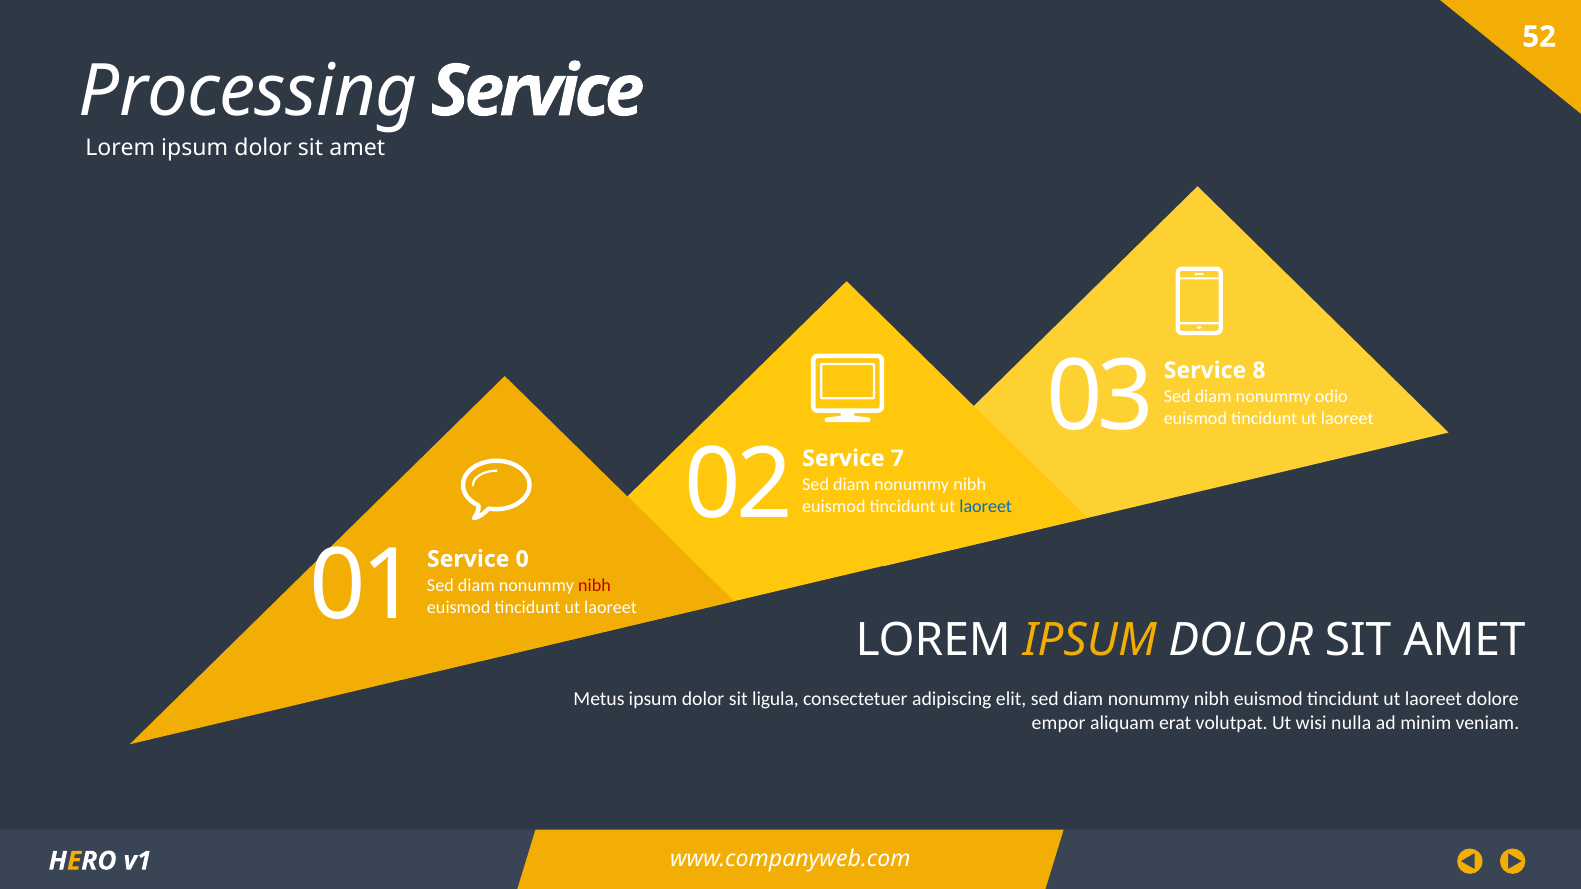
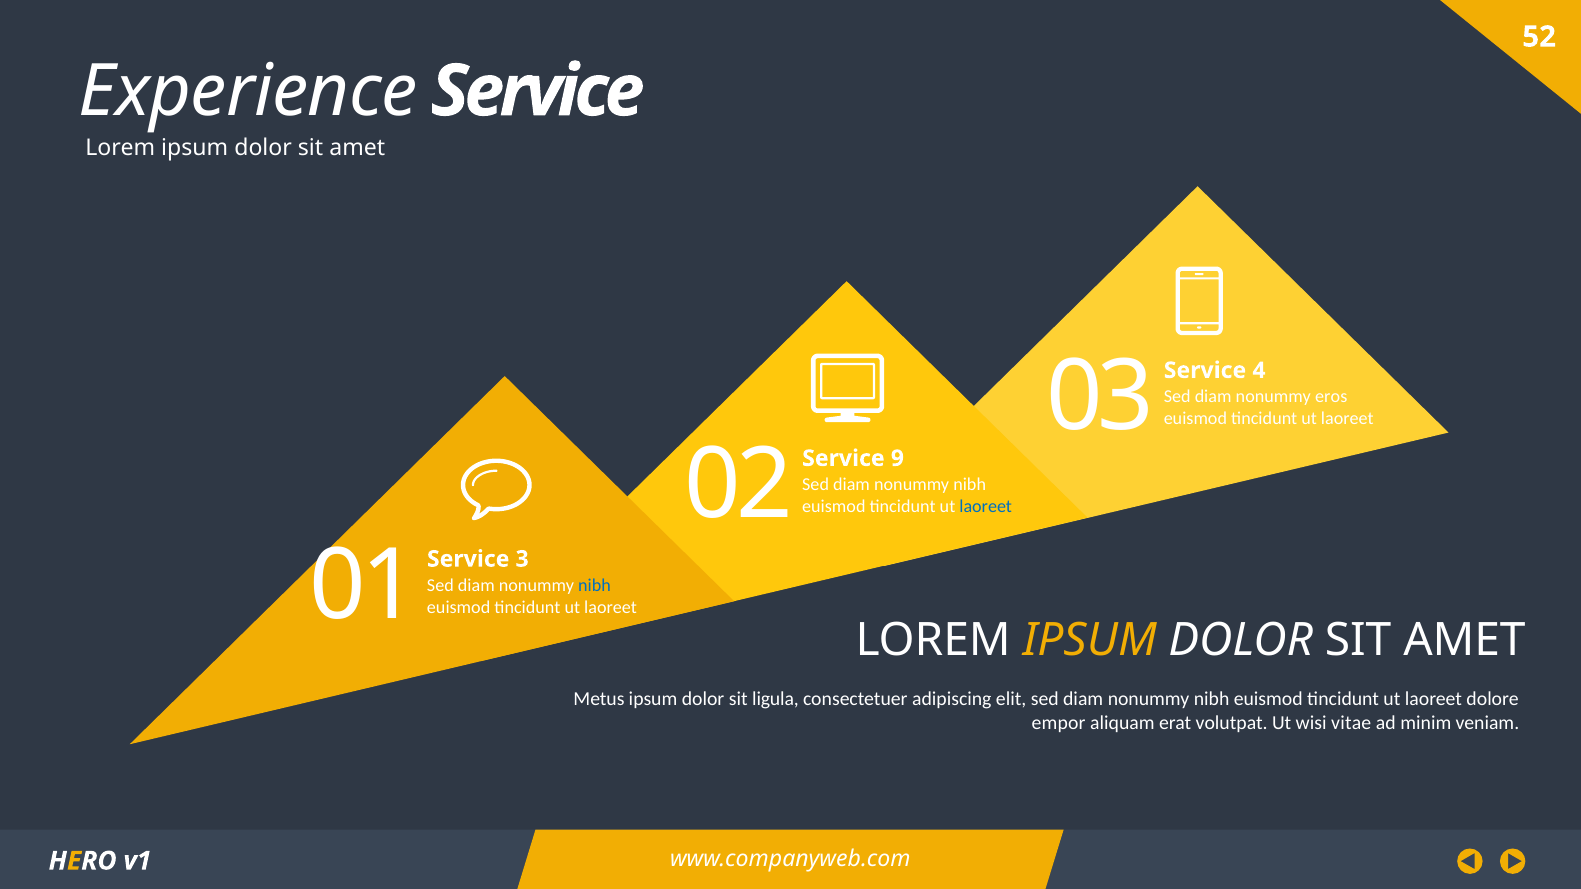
Processing: Processing -> Experience
8: 8 -> 4
odio: odio -> eros
7: 7 -> 9
0: 0 -> 3
nibh at (595, 586) colour: red -> blue
nulla: nulla -> vitae
